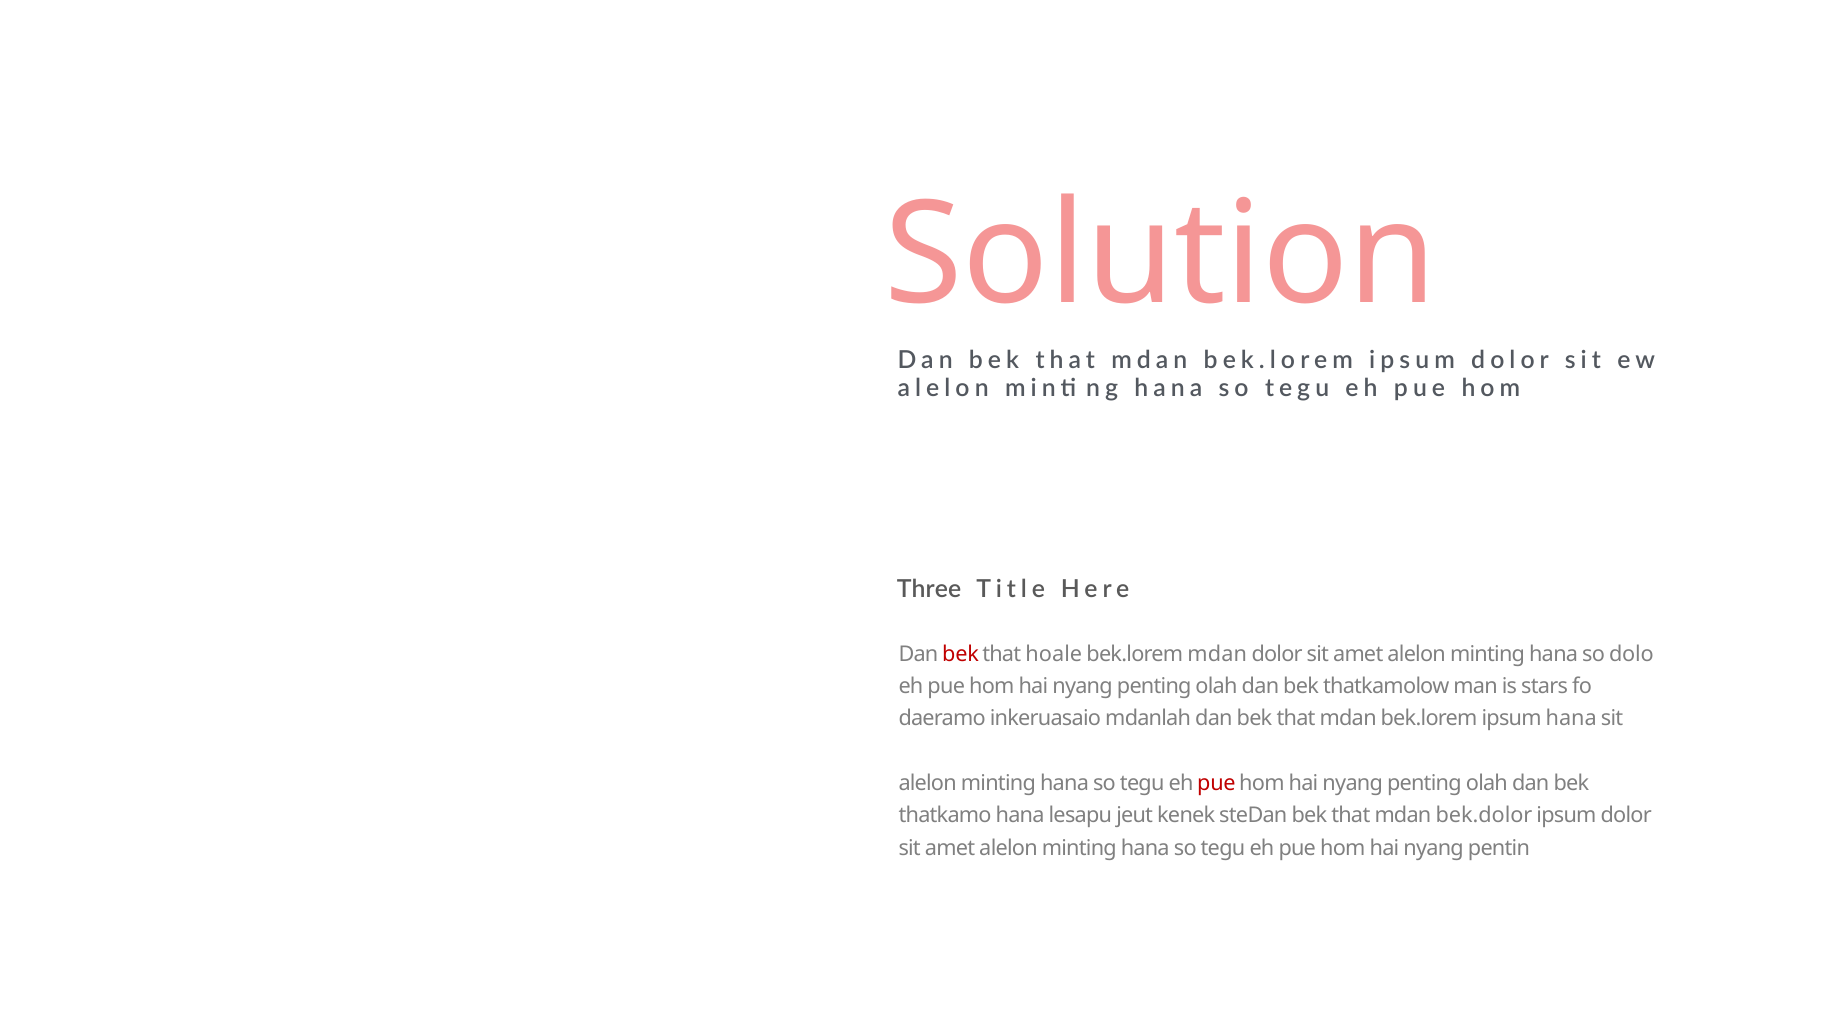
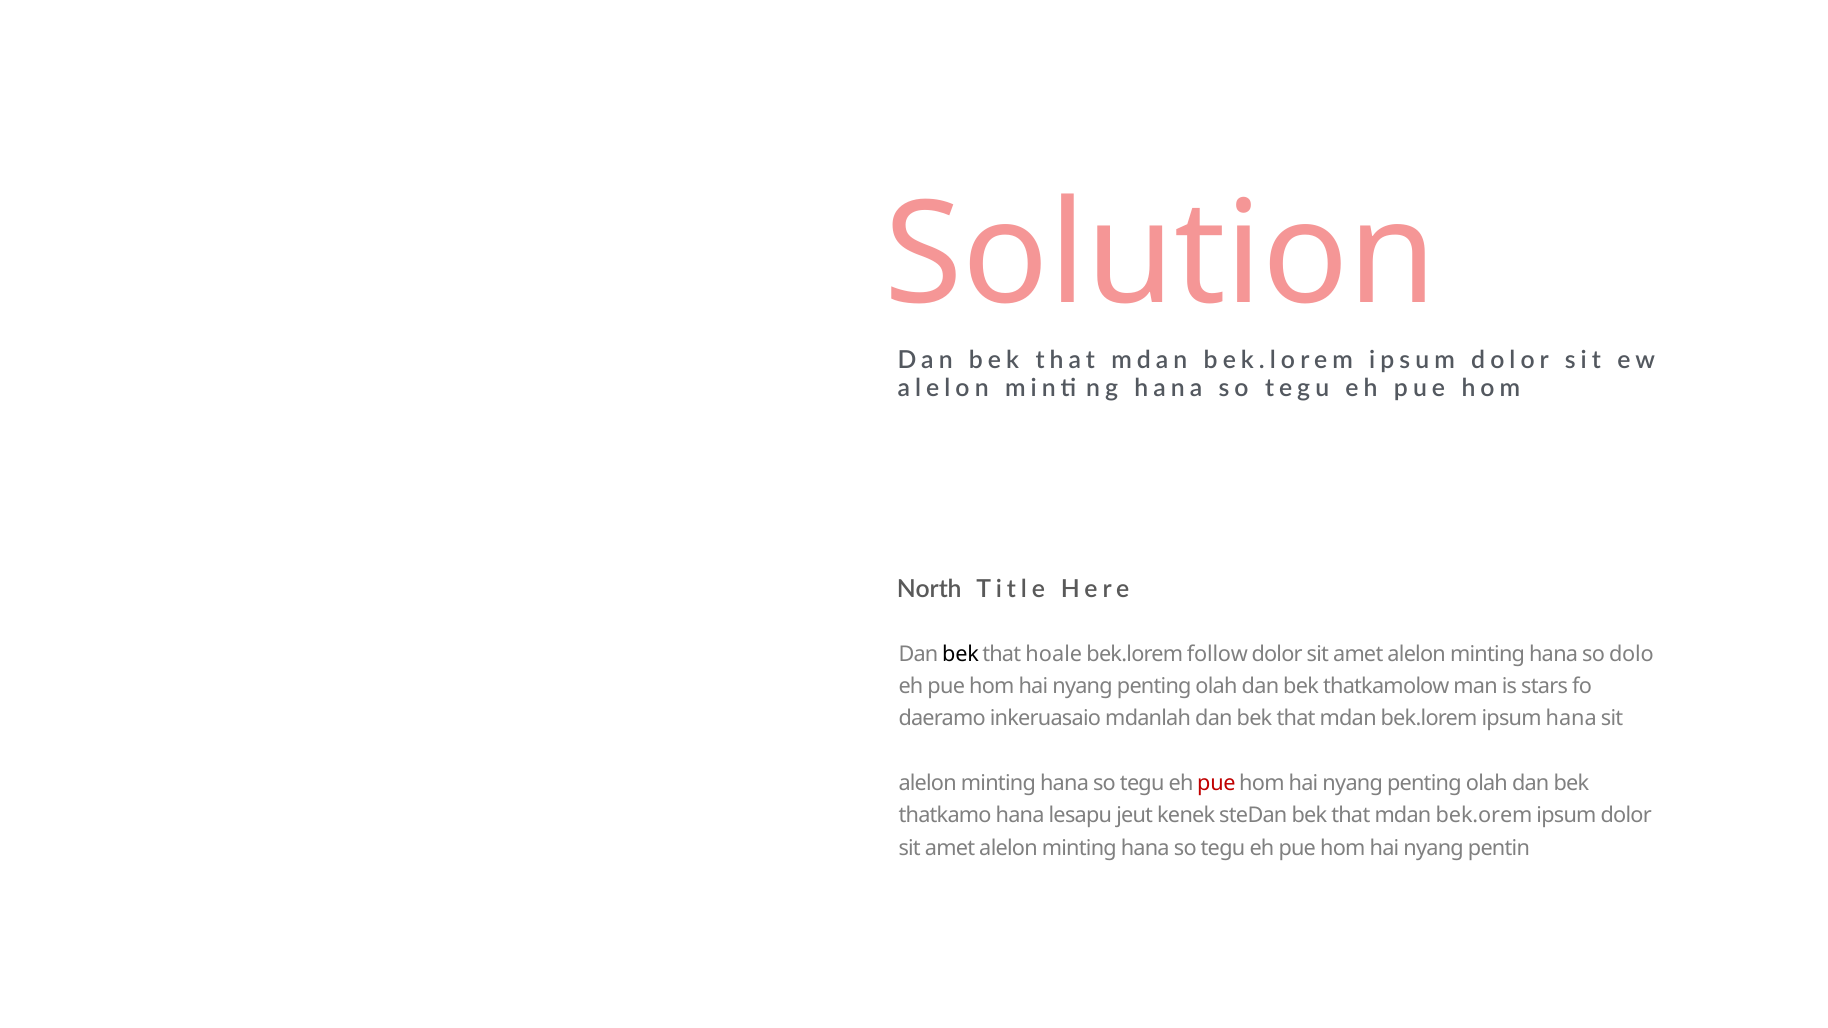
Three: Three -> North
bek at (960, 654) colour: red -> black
bek.lorem mdan: mdan -> follow
bek.dolor: bek.dolor -> bek.orem
